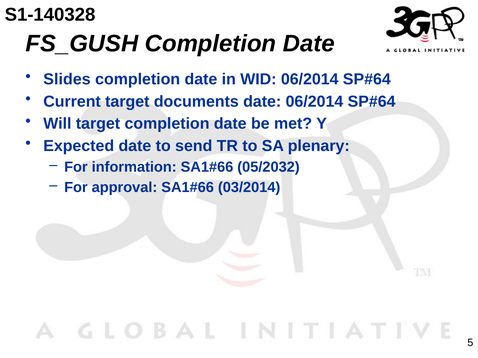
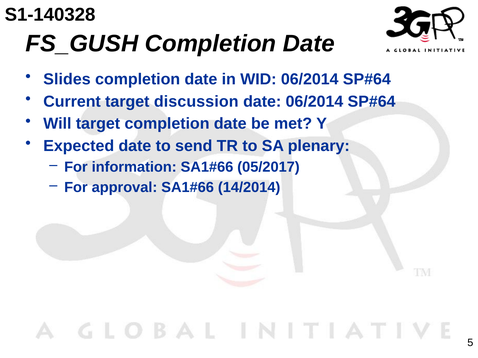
documents: documents -> discussion
05/2032: 05/2032 -> 05/2017
03/2014: 03/2014 -> 14/2014
